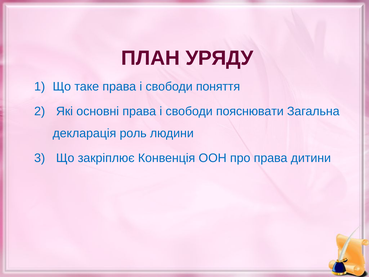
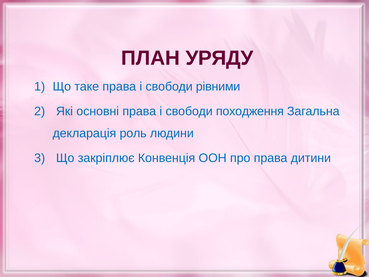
поняття: поняття -> рівними
пояснювати: пояснювати -> походження
